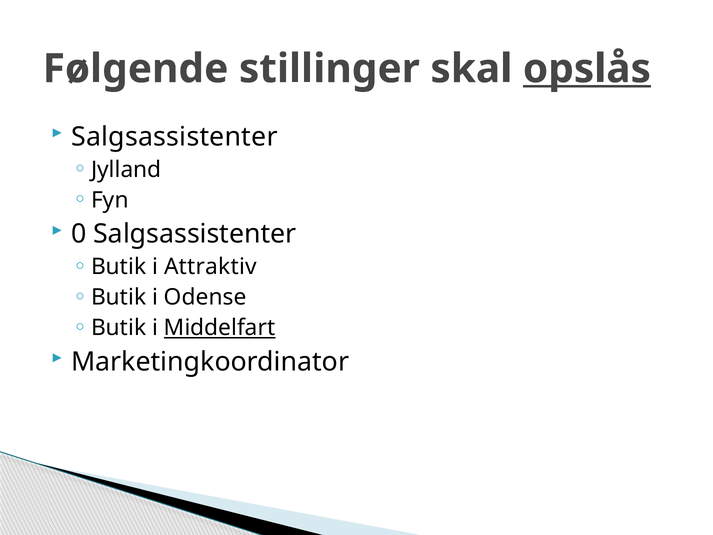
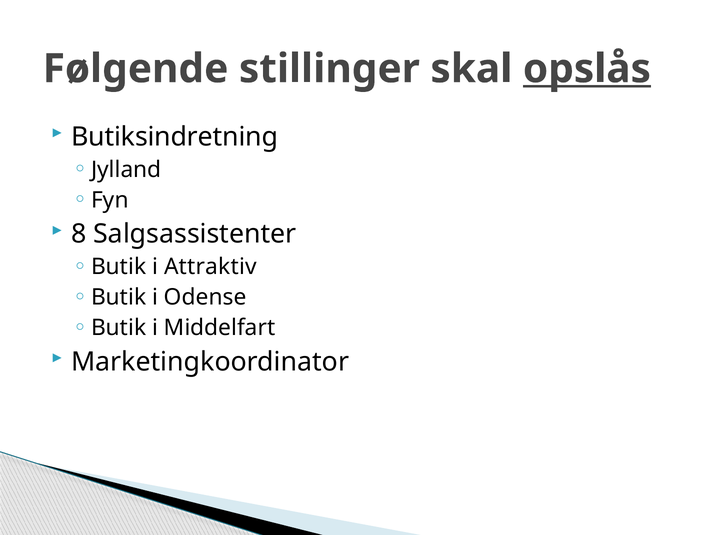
Salgsassistenter at (174, 137): Salgsassistenter -> Butiksindretning
0: 0 -> 8
Middelfart underline: present -> none
